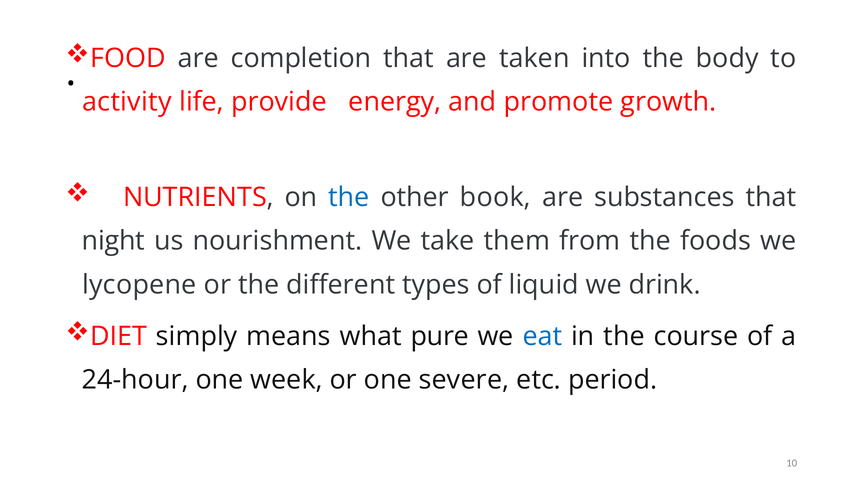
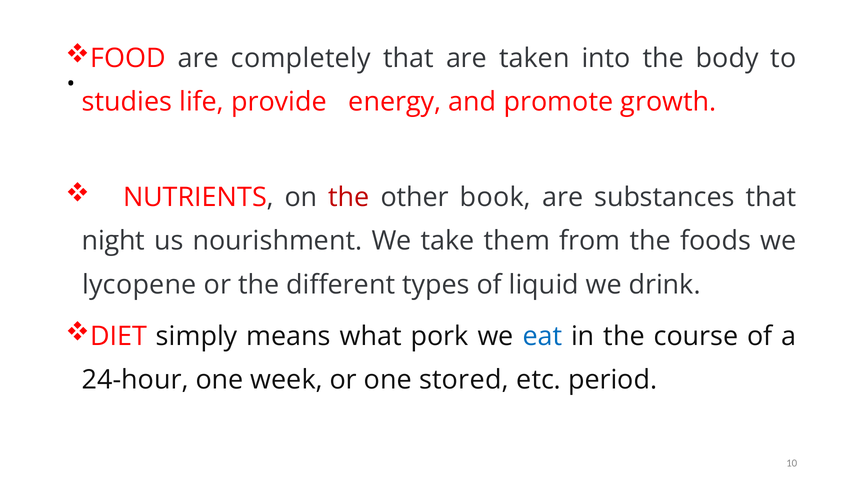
completion: completion -> completely
activity: activity -> studies
the at (349, 198) colour: blue -> red
pure: pure -> pork
severe: severe -> stored
